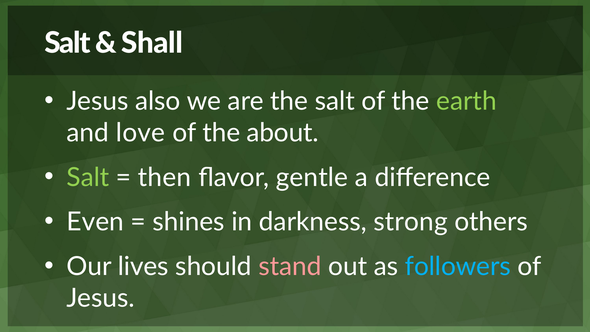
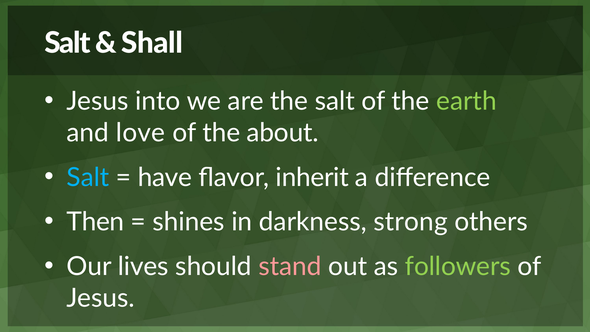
also: also -> into
Salt at (88, 177) colour: light green -> light blue
then: then -> have
gentle: gentle -> inherit
Even: Even -> Then
followers colour: light blue -> light green
